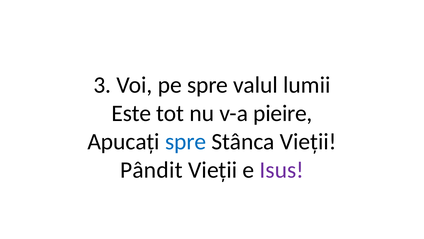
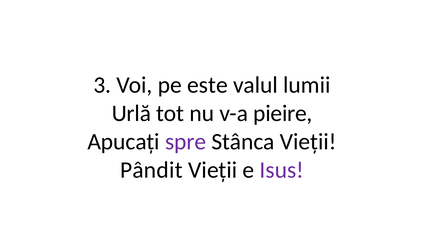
pe spre: spre -> este
Este: Este -> Urlă
spre at (186, 141) colour: blue -> purple
